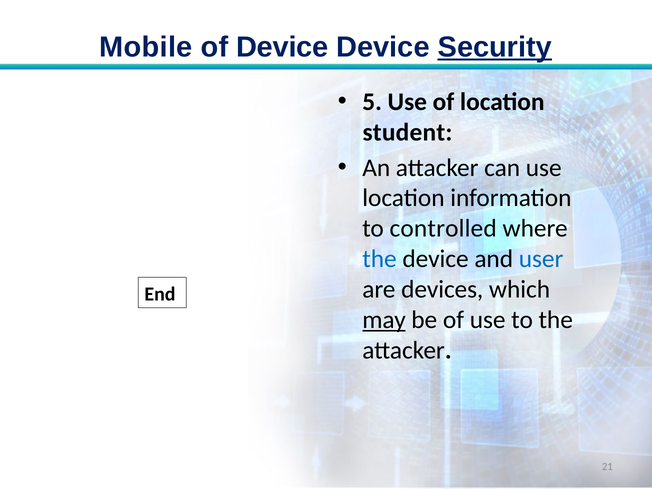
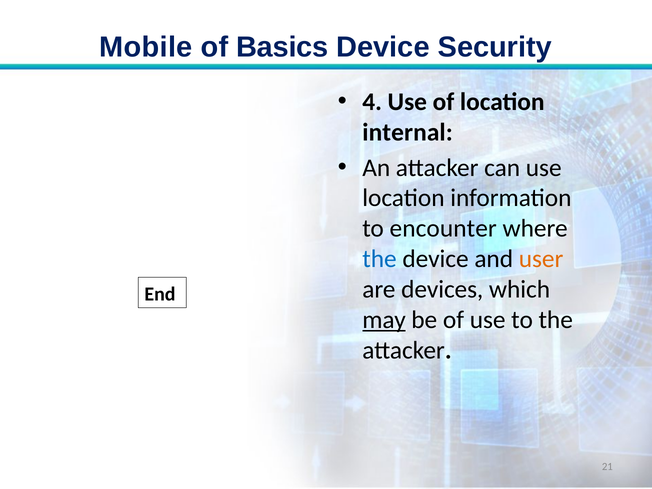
of Device: Device -> Basics
Security underline: present -> none
5: 5 -> 4
student: student -> internal
controlled: controlled -> encounter
user colour: blue -> orange
